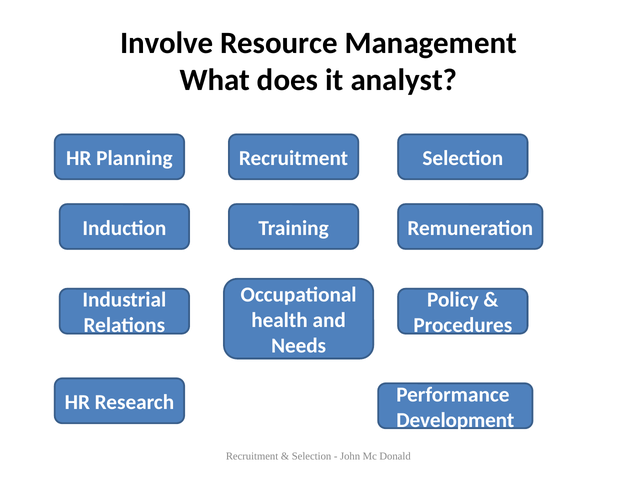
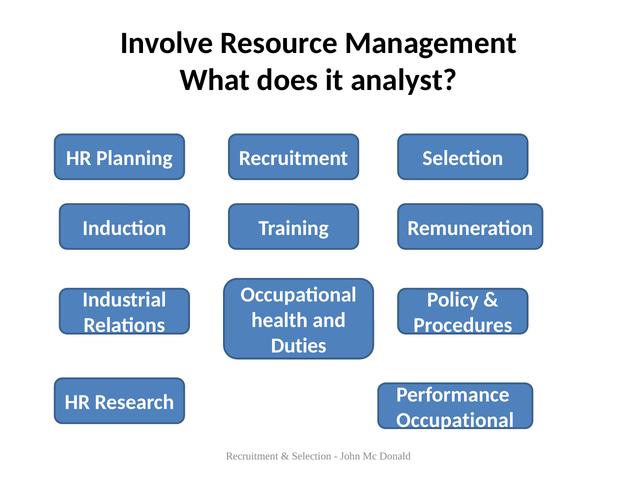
Needs: Needs -> Duties
Development at (455, 420): Development -> Occupational
